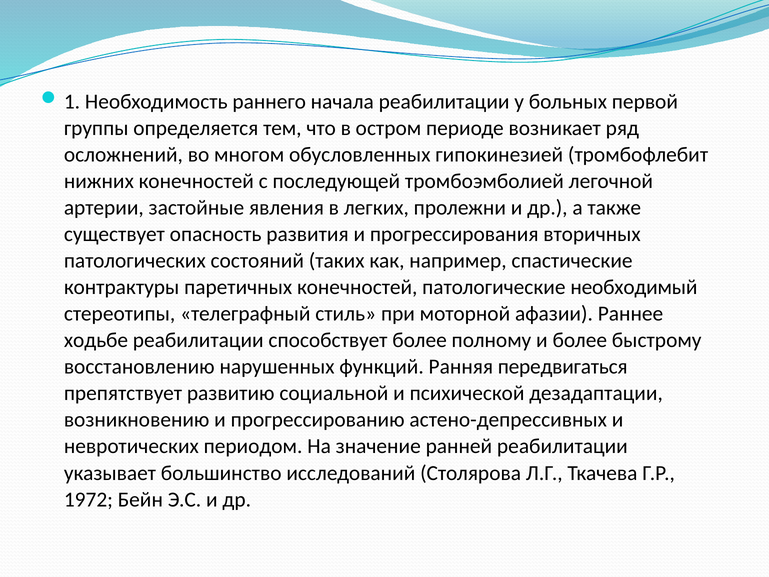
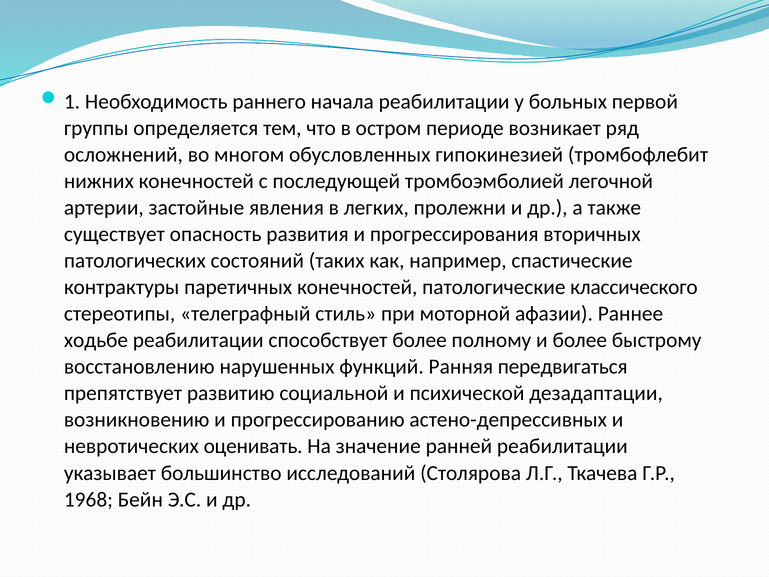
необходимый: необходимый -> классического
периодом: периодом -> оценивать
1972: 1972 -> 1968
